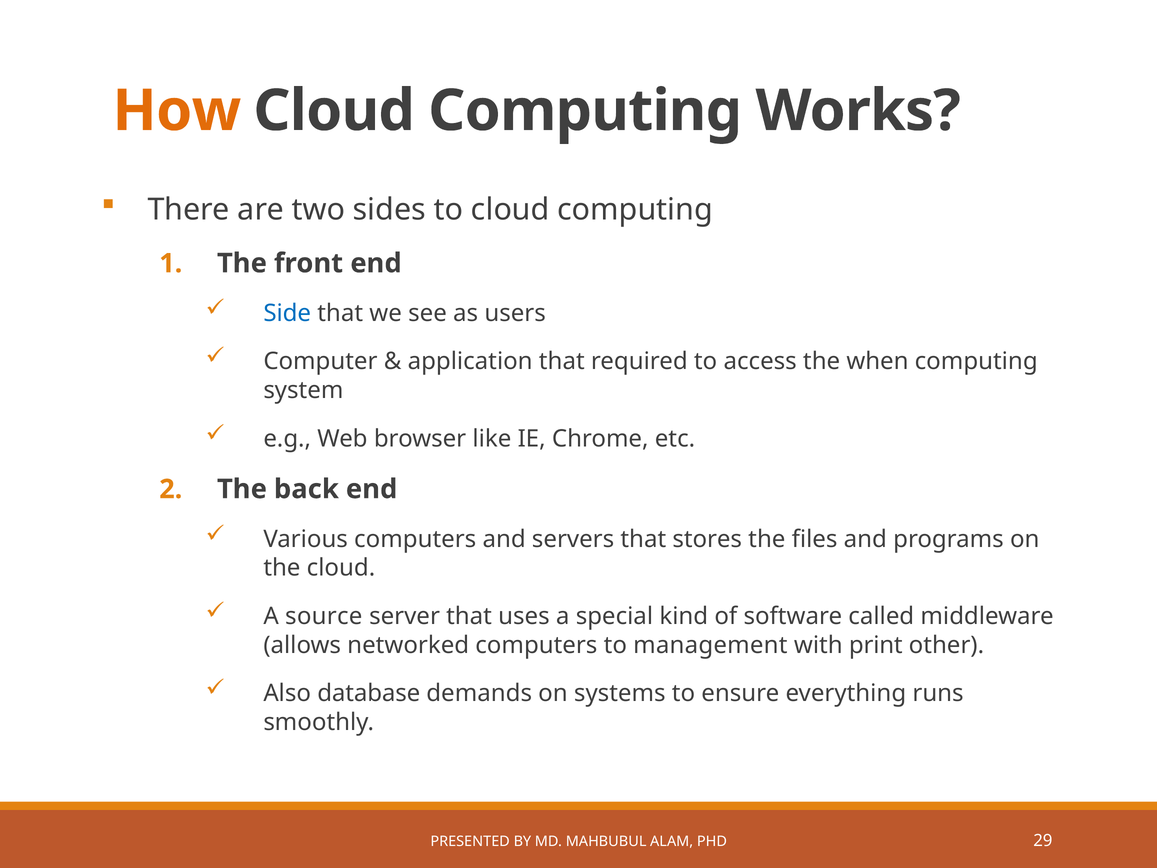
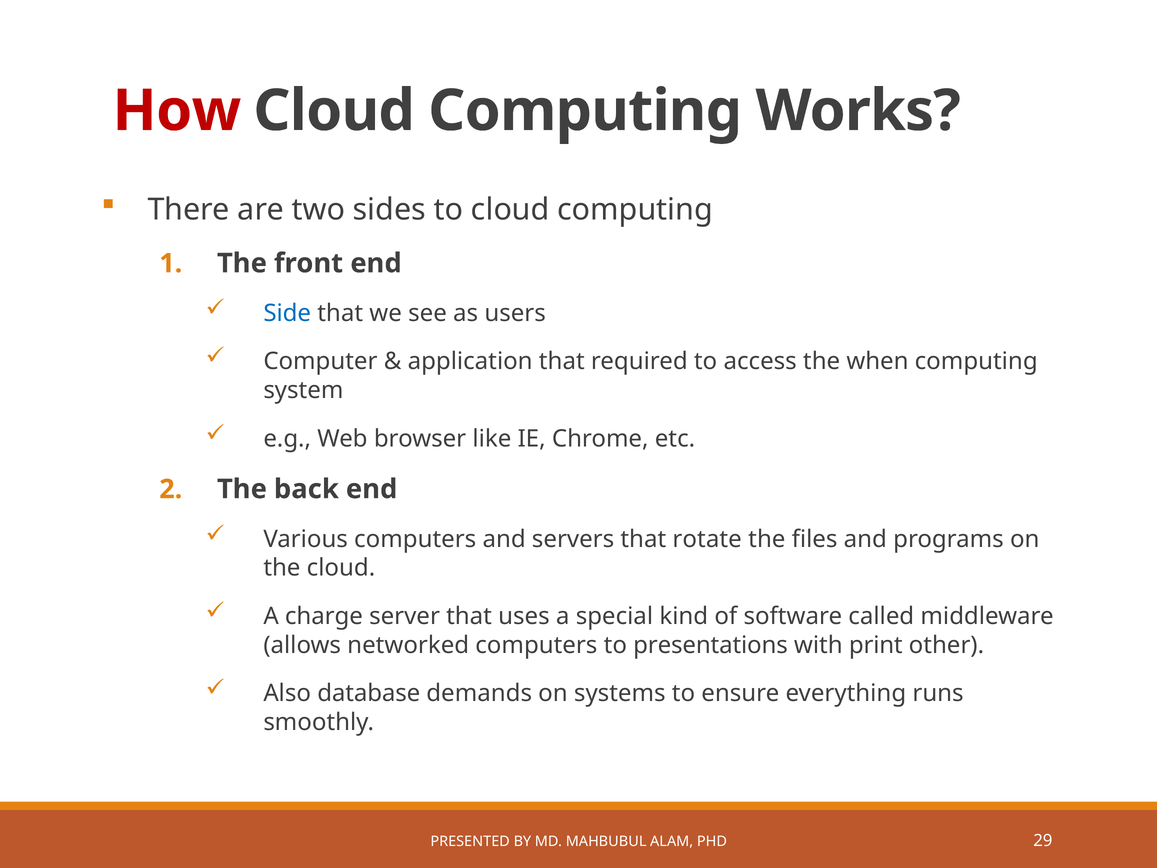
How colour: orange -> red
stores: stores -> rotate
source: source -> charge
management: management -> presentations
